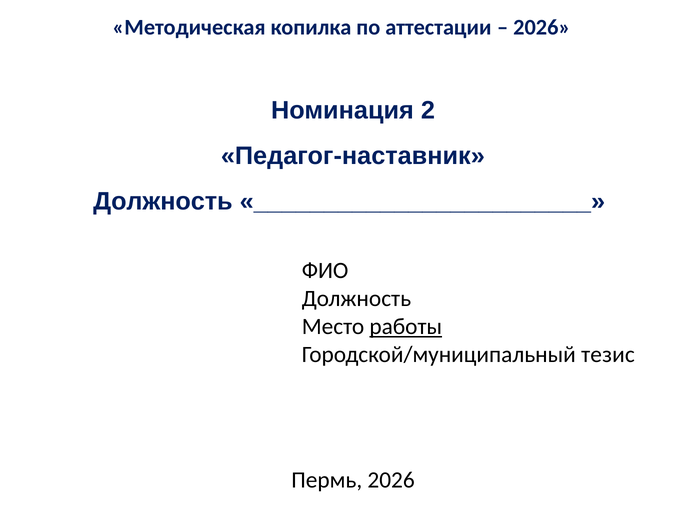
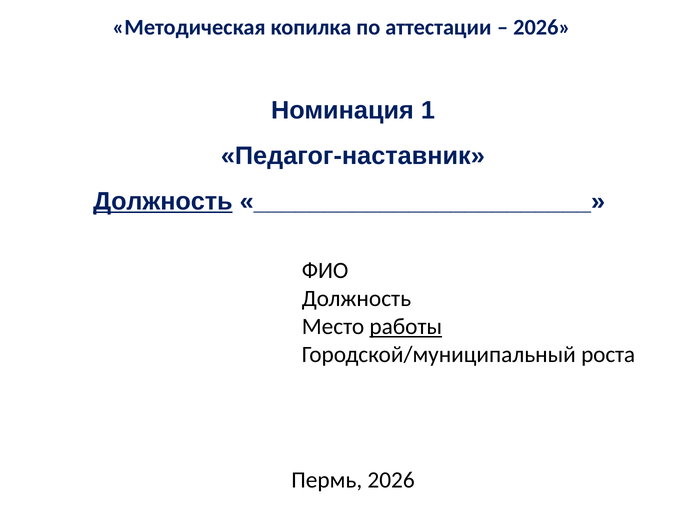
2: 2 -> 1
Должность at (163, 202) underline: none -> present
тезис: тезис -> роста
